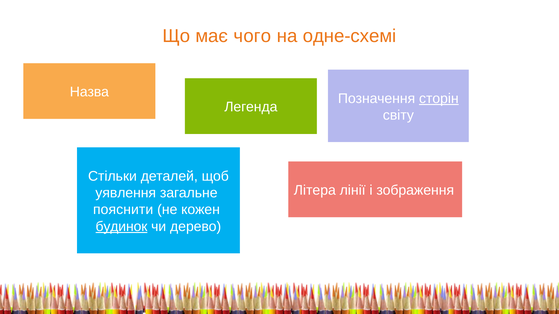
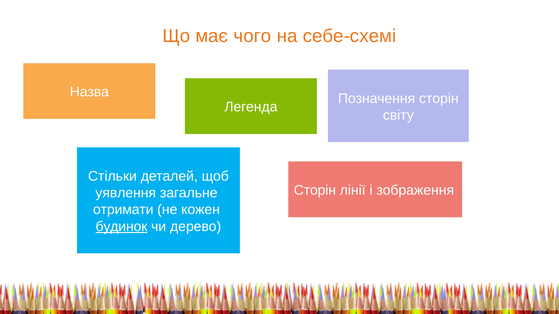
одне-схемі: одне-схемі -> себе-схемі
сторін at (439, 99) underline: present -> none
Літера at (315, 191): Літера -> Сторін
пояснити: пояснити -> отримати
